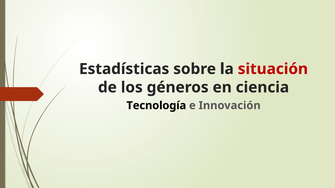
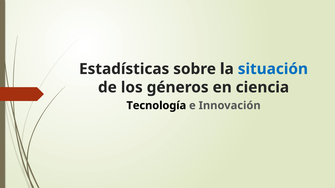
situación colour: red -> blue
